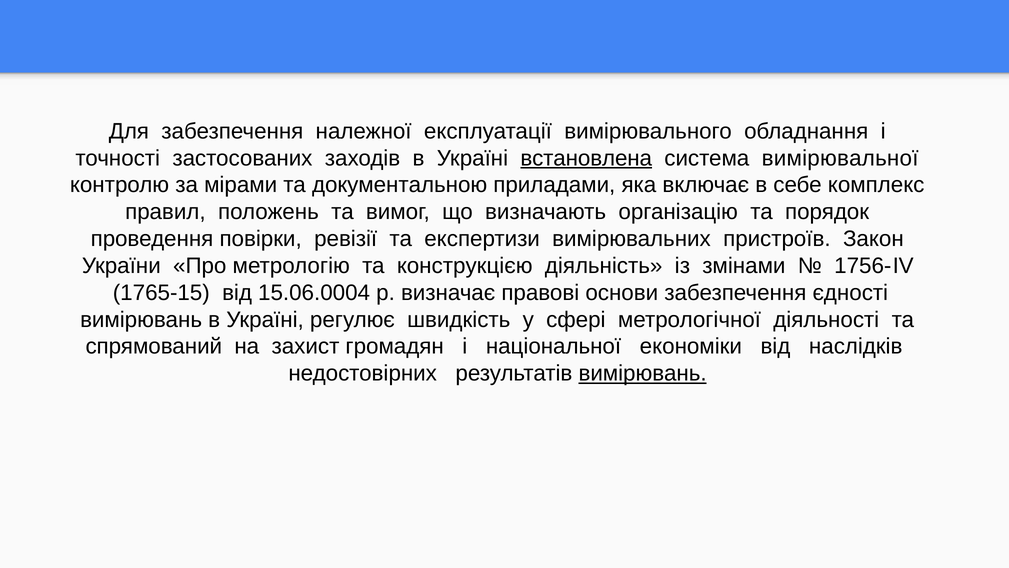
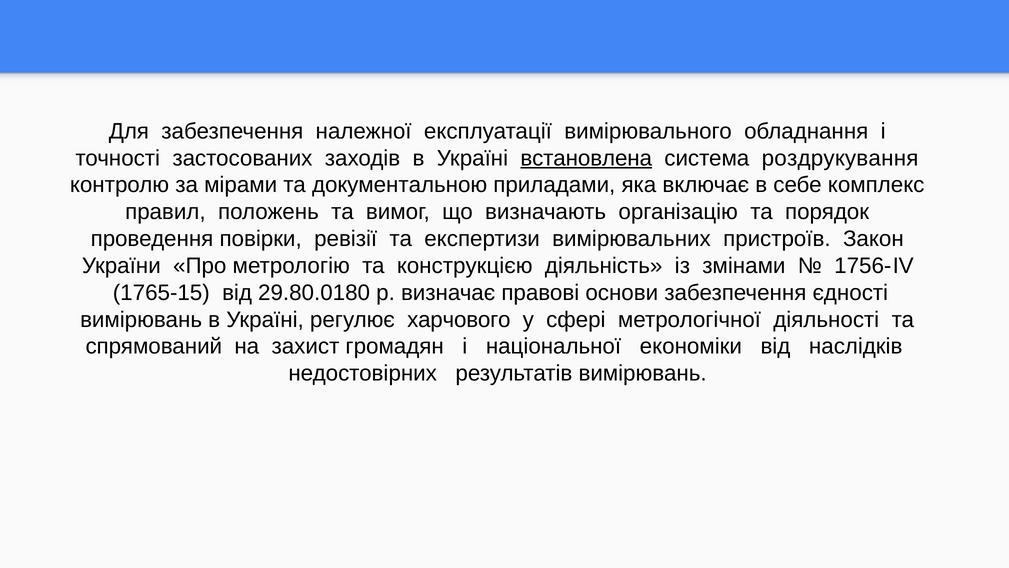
вимірювальної: вимірювальної -> роздрукування
15.06.0004: 15.06.0004 -> 29.80.0180
швидкість: швидкість -> харчового
вимірювань at (643, 373) underline: present -> none
